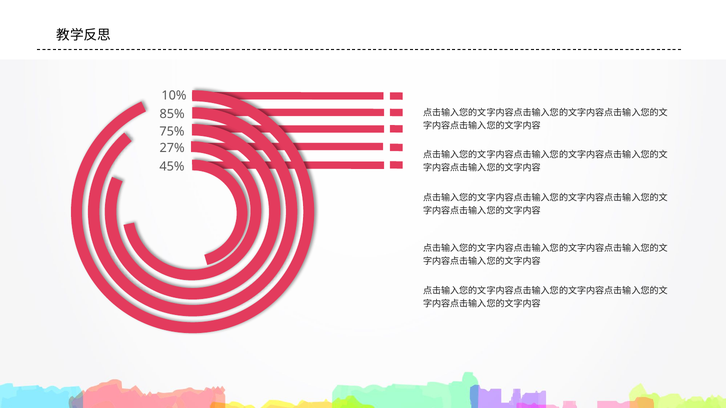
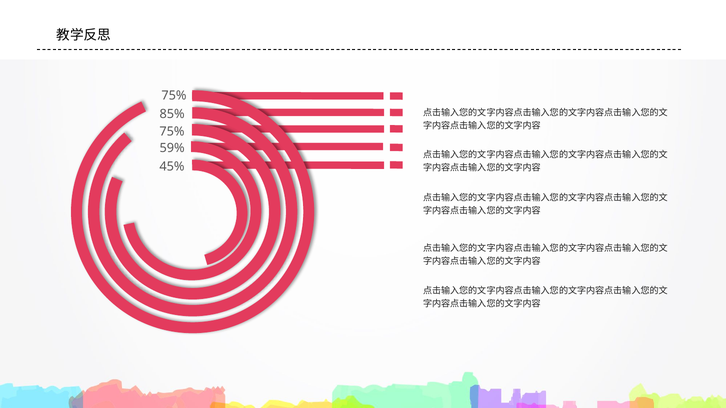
10% at (174, 96): 10% -> 75%
27%: 27% -> 59%
